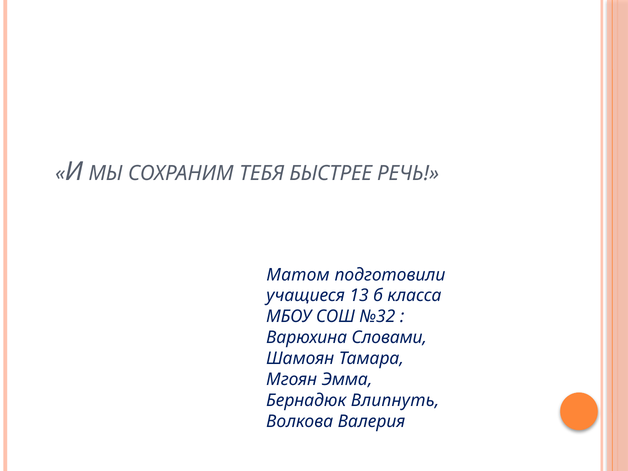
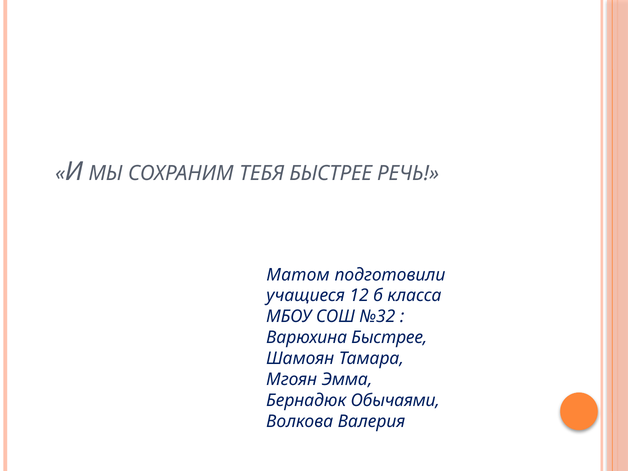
13: 13 -> 12
Варюхина Словами: Словами -> Быстрее
Влипнуть: Влипнуть -> Обычаями
